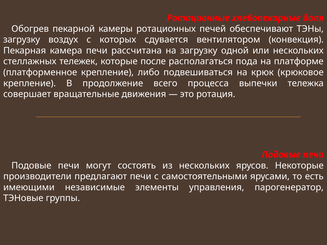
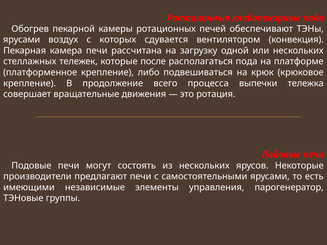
хлебопекарные доля: доля -> пода
загрузку at (22, 40): загрузку -> ярусами
